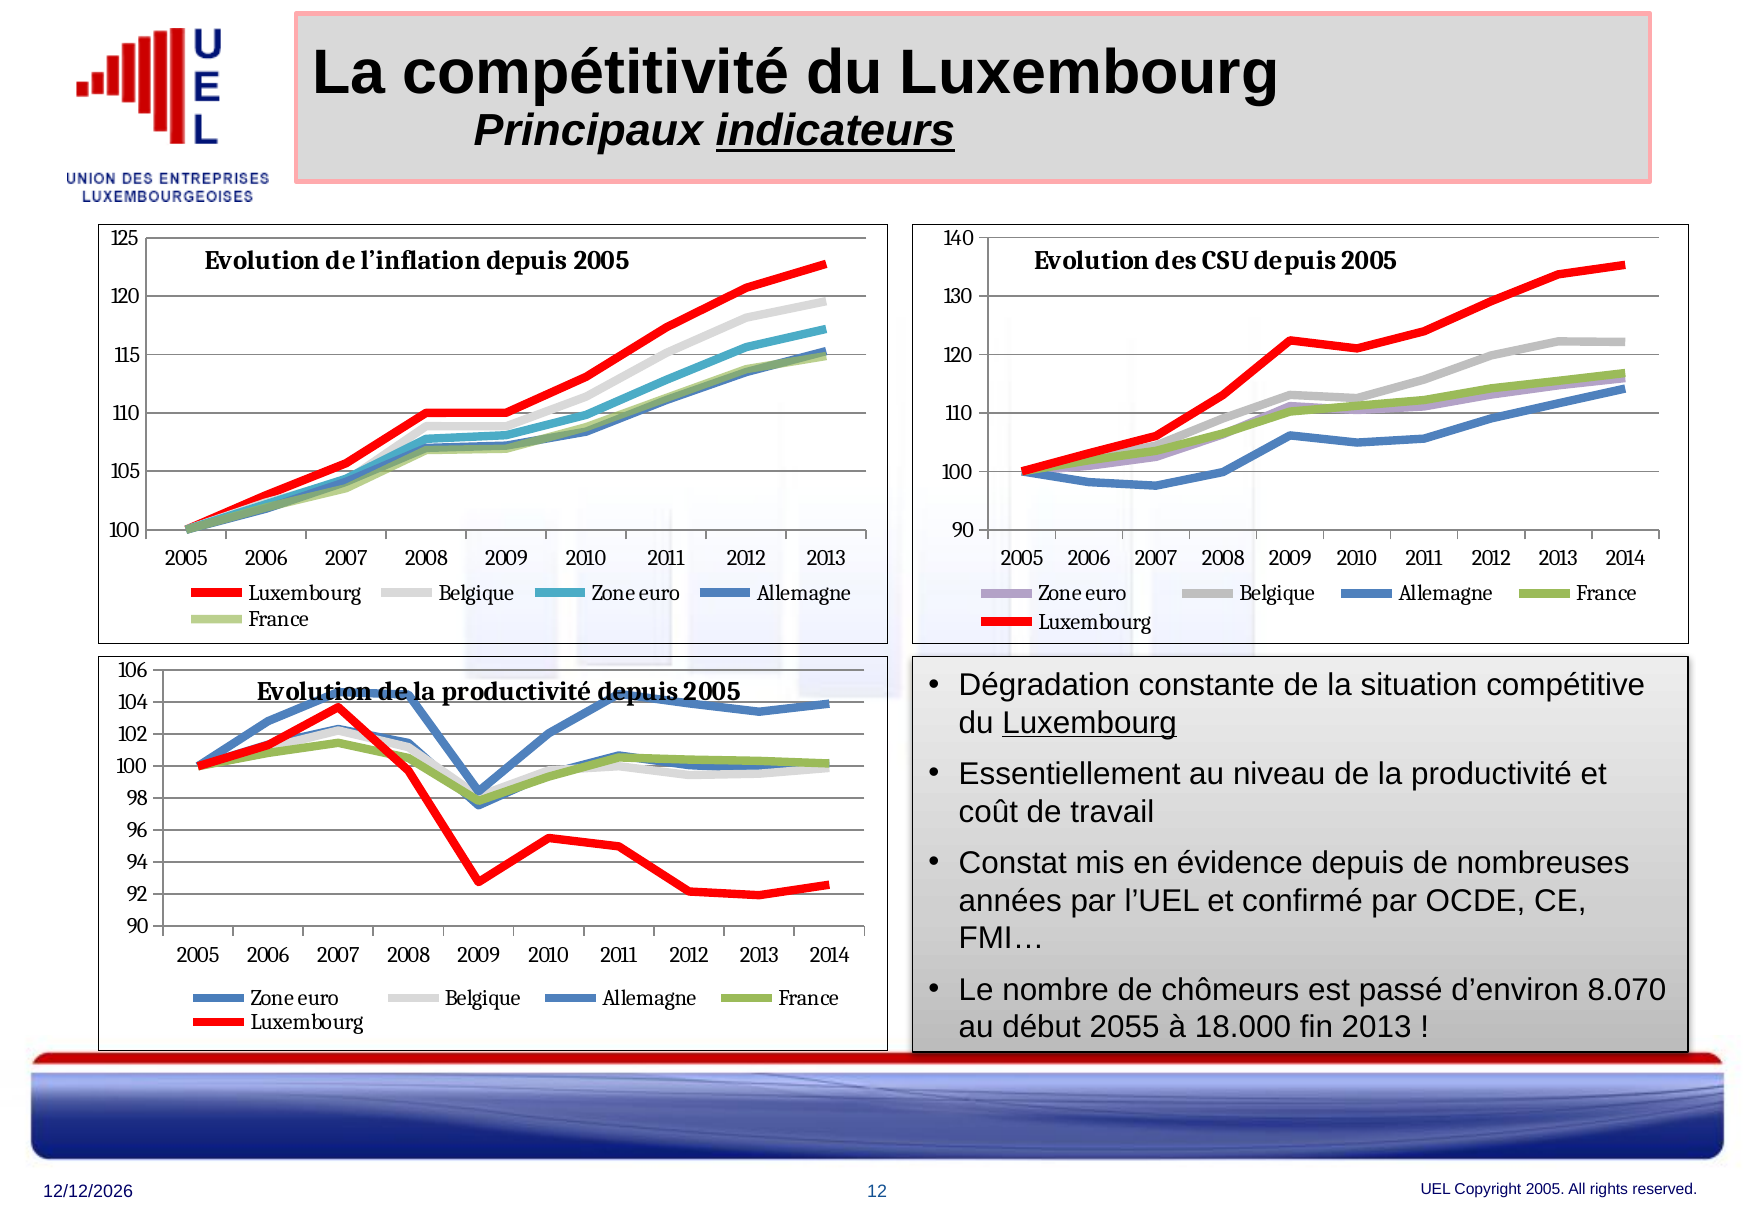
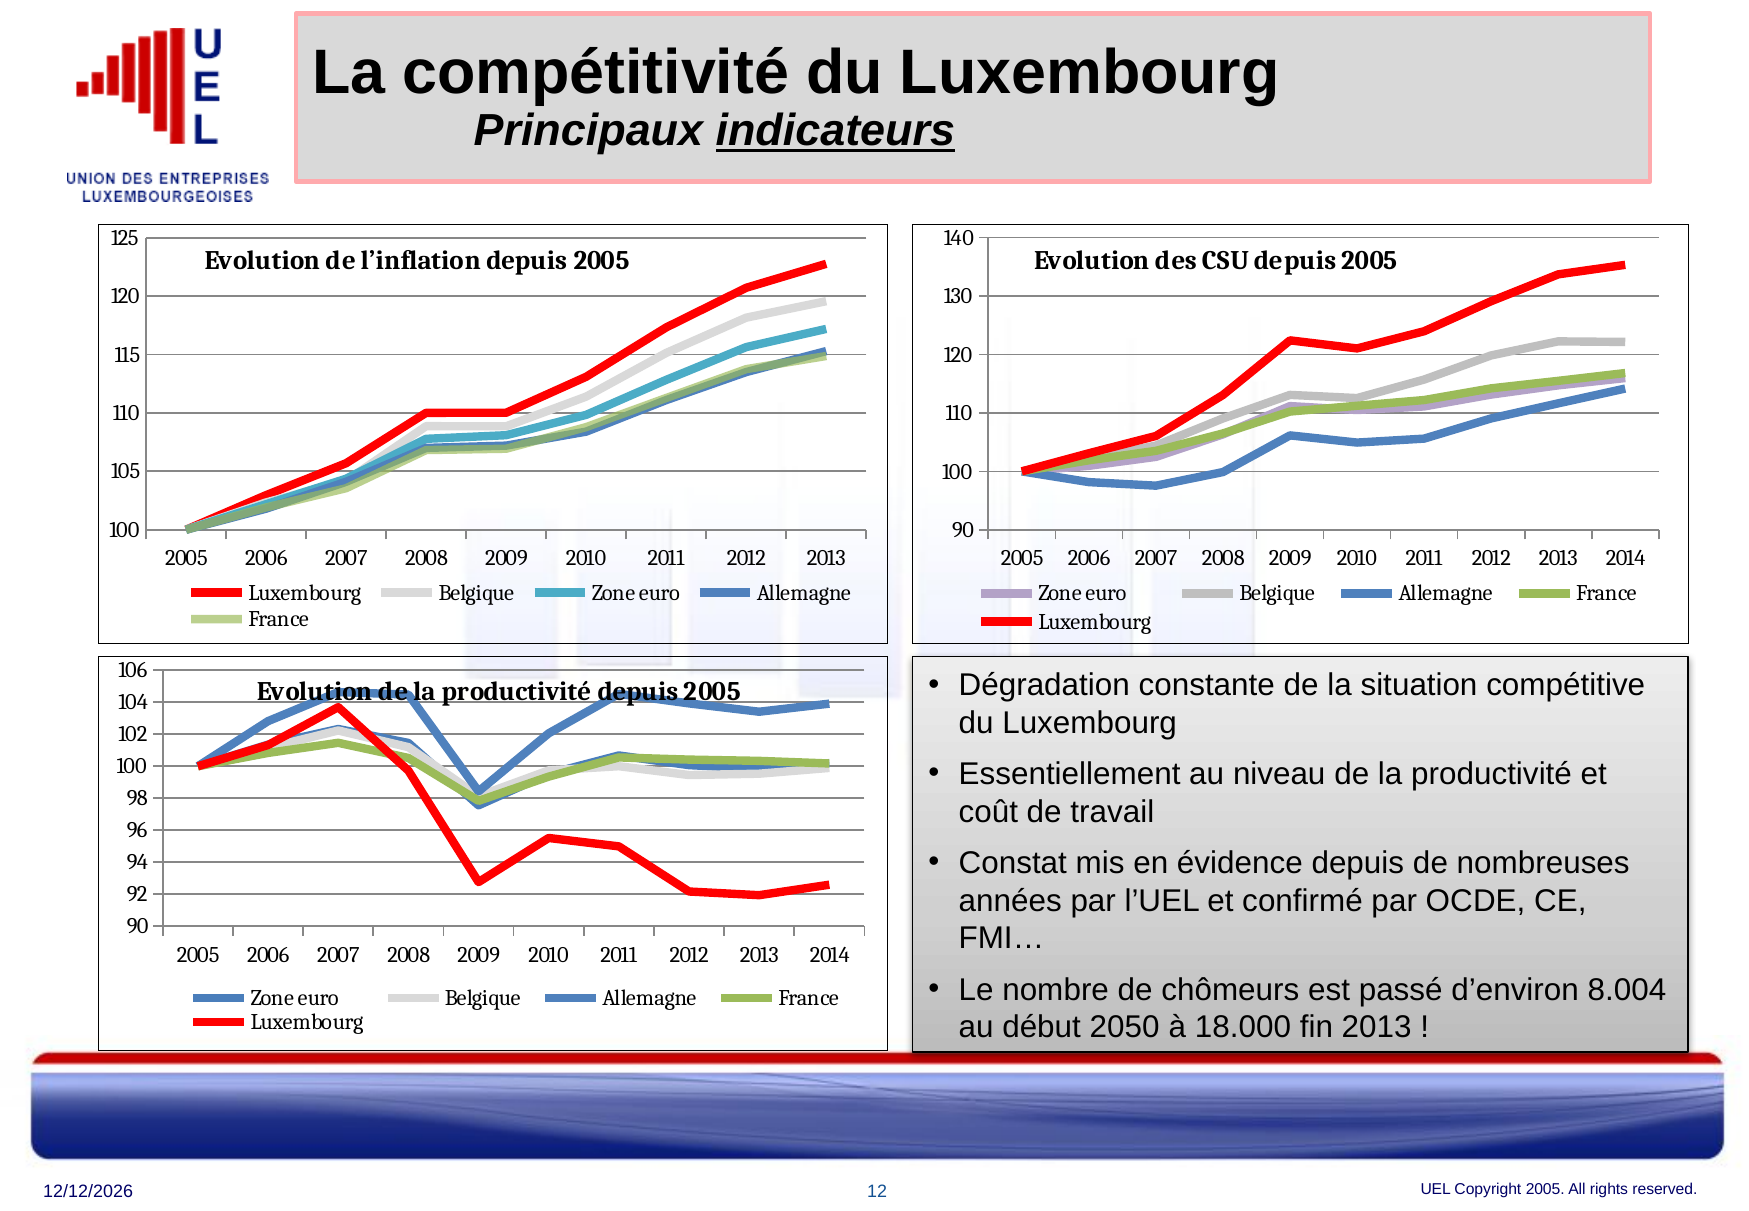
Luxembourg at (1090, 723) underline: present -> none
8.070: 8.070 -> 8.004
2055: 2055 -> 2050
